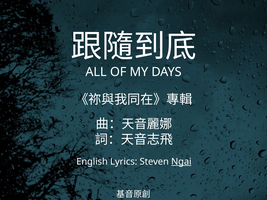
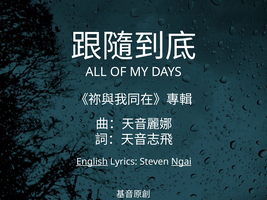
English underline: none -> present
